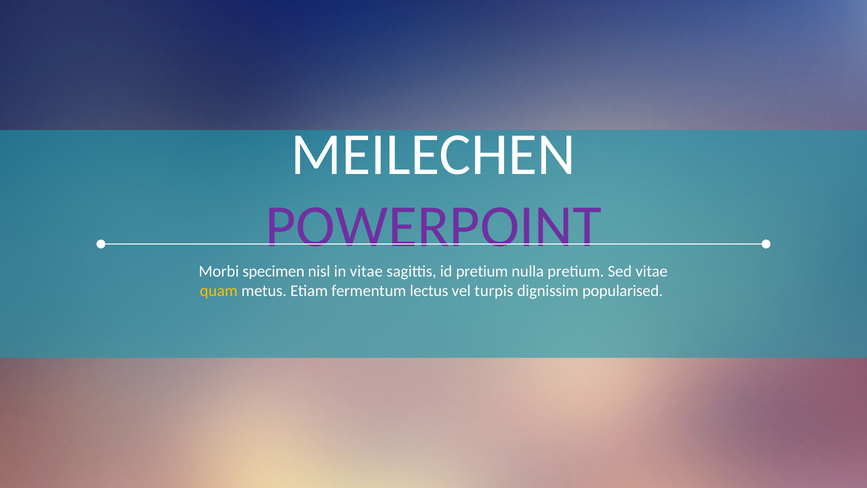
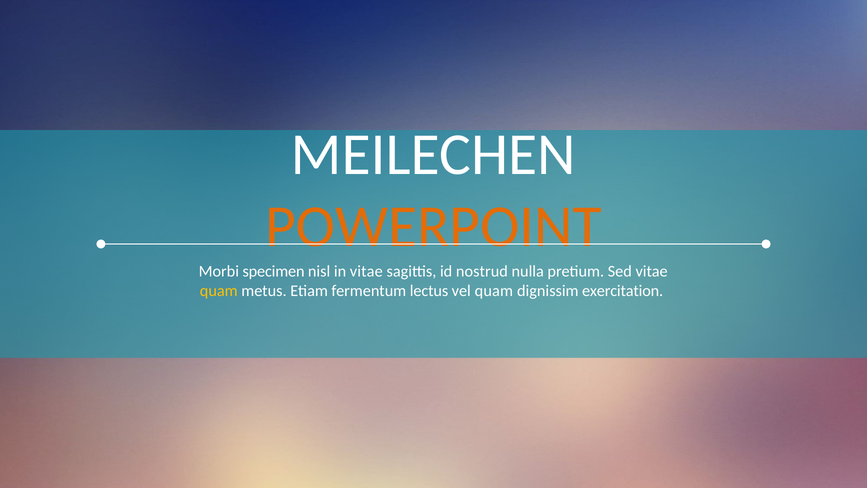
POWERPOINT colour: purple -> orange
id pretium: pretium -> nostrud
vel turpis: turpis -> quam
popularised: popularised -> exercitation
